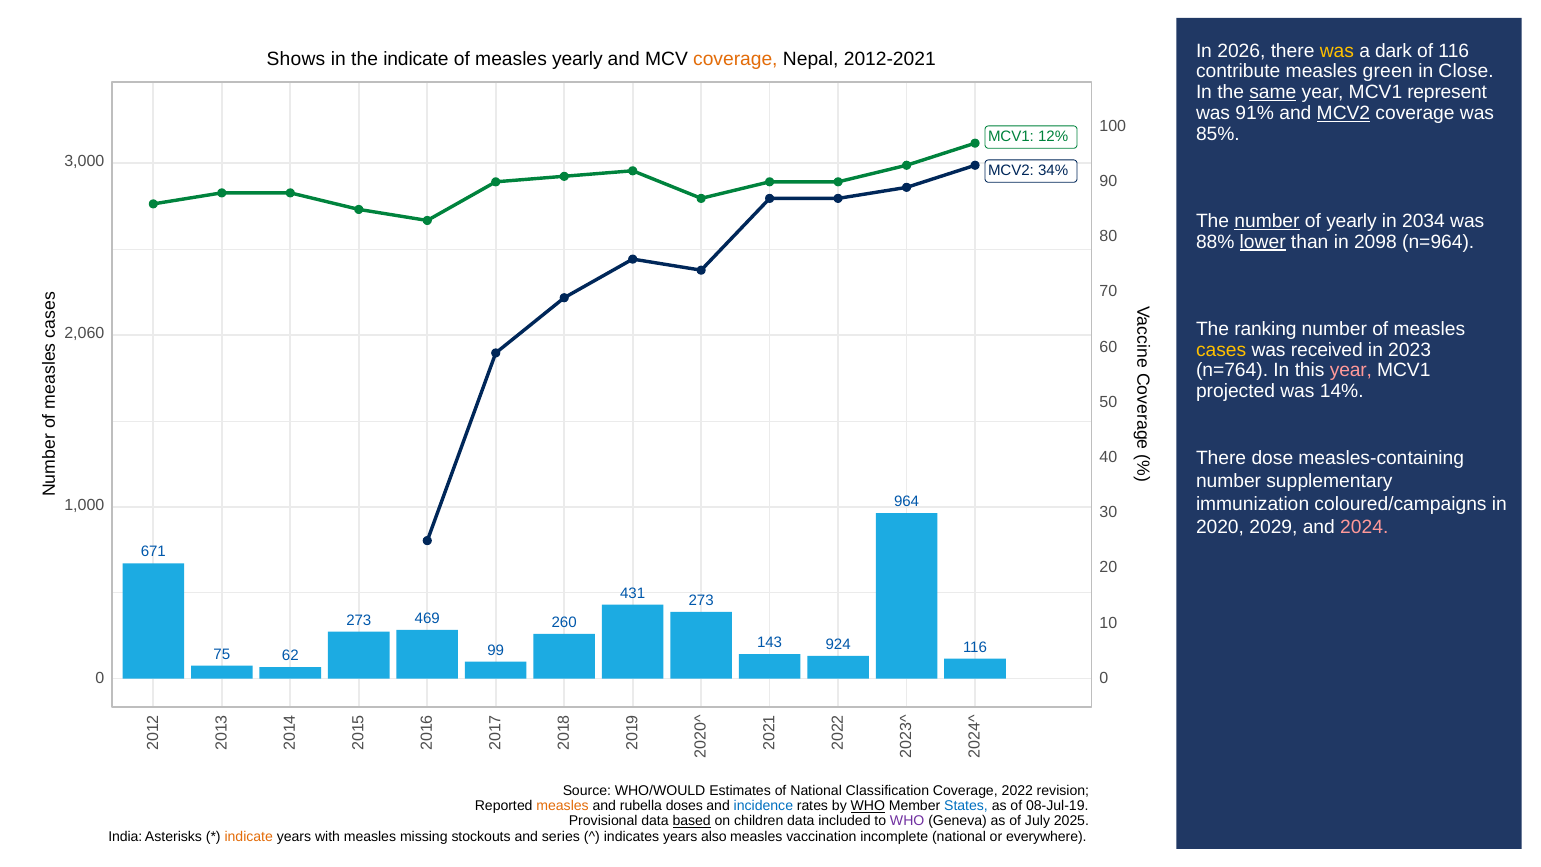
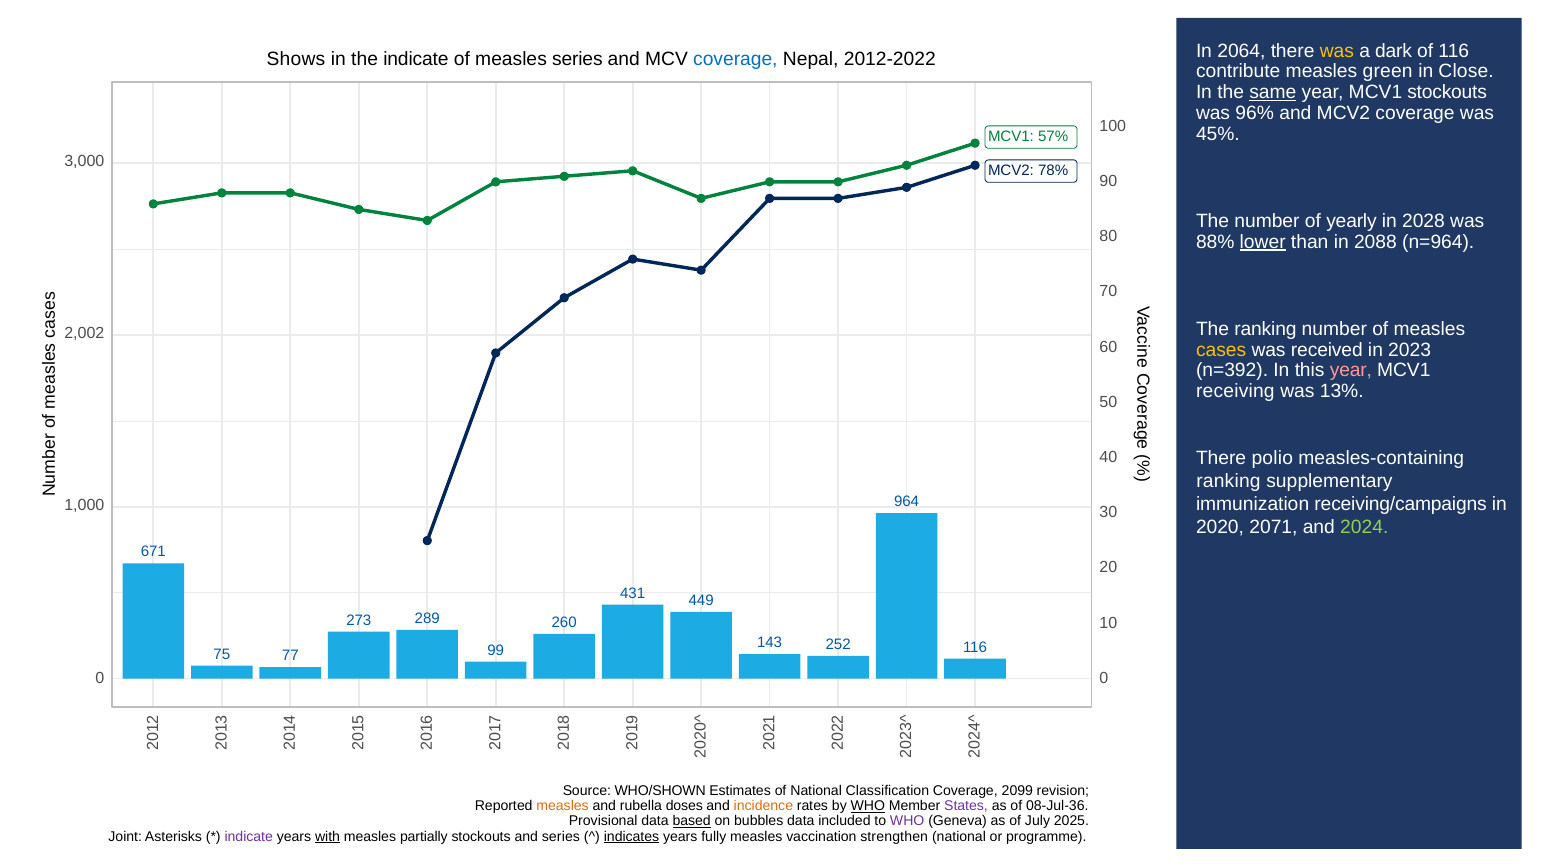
2026: 2026 -> 2064
measles yearly: yearly -> series
coverage at (735, 59) colour: orange -> blue
2012-2021: 2012-2021 -> 2012-2022
MCV1 represent: represent -> stockouts
91%: 91% -> 96%
MCV2 at (1343, 113) underline: present -> none
85%: 85% -> 45%
12%: 12% -> 57%
34%: 34% -> 78%
number at (1267, 221) underline: present -> none
2034: 2034 -> 2028
2098: 2098 -> 2088
2,060: 2,060 -> 2,002
n=764: n=764 -> n=392
projected: projected -> receiving
14%: 14% -> 13%
dose: dose -> polio
number at (1229, 481): number -> ranking
coloured/campaigns: coloured/campaigns -> receiving/campaigns
2029: 2029 -> 2071
2024 at (1364, 527) colour: pink -> light green
431 273: 273 -> 449
469: 469 -> 289
924: 924 -> 252
62: 62 -> 77
WHO/WOULD: WHO/WOULD -> WHO/SHOWN
2022: 2022 -> 2099
incidence colour: blue -> orange
States colour: blue -> purple
08-Jul-19: 08-Jul-19 -> 08-Jul-36
children: children -> bubbles
India: India -> Joint
indicate at (249, 836) colour: orange -> purple
with underline: none -> present
missing: missing -> partially
indicates underline: none -> present
also: also -> fully
incomplete: incomplete -> strengthen
everywhere: everywhere -> programme
